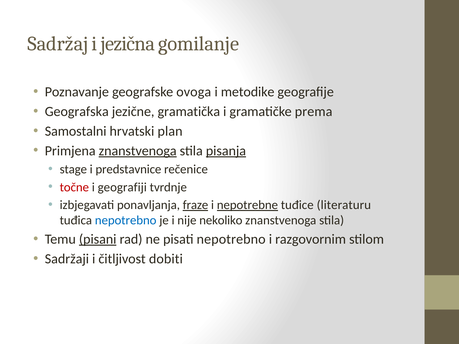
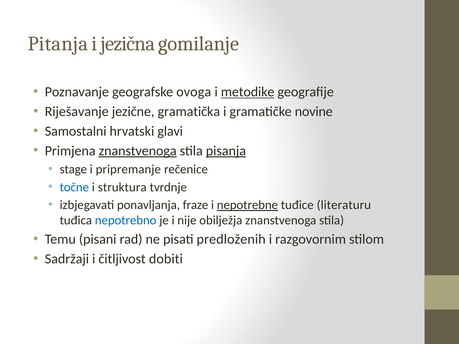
Sadržaj: Sadržaj -> Pitanja
metodike underline: none -> present
Geografska: Geografska -> Riješavanje
prema: prema -> novine
plan: plan -> glavi
predstavnice: predstavnice -> pripremanje
točne colour: red -> blue
geografiji: geografiji -> struktura
fraze underline: present -> none
nekoliko: nekoliko -> obilježja
pisani underline: present -> none
pisati nepotrebno: nepotrebno -> predloženih
